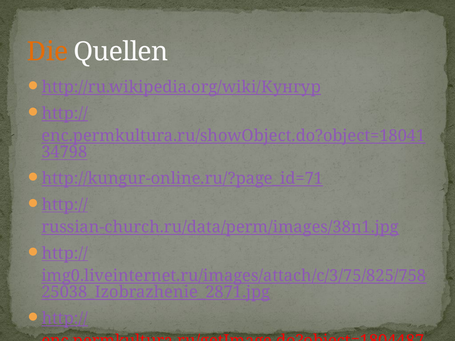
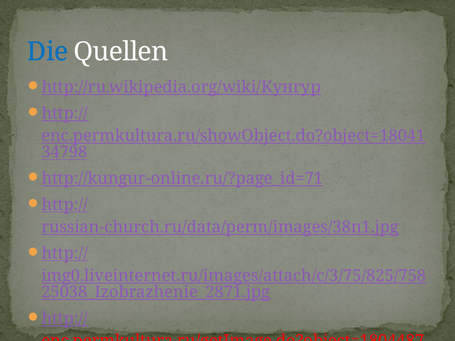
Die colour: orange -> blue
